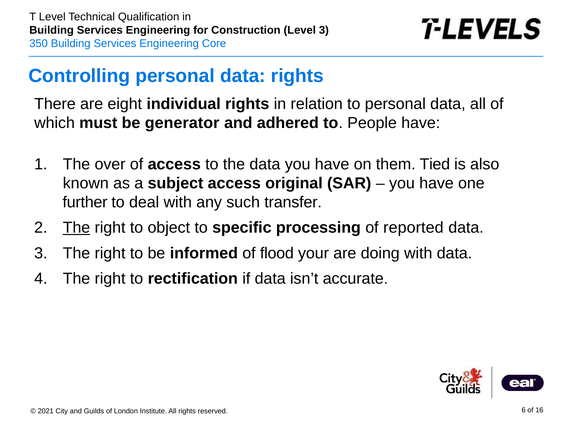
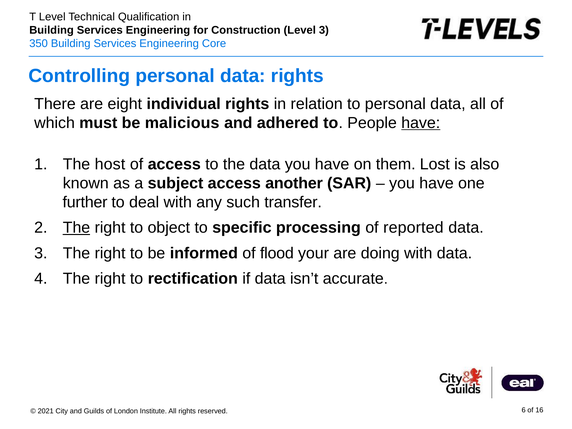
generator: generator -> malicious
have at (421, 123) underline: none -> present
over: over -> host
Tied: Tied -> Lost
original: original -> another
